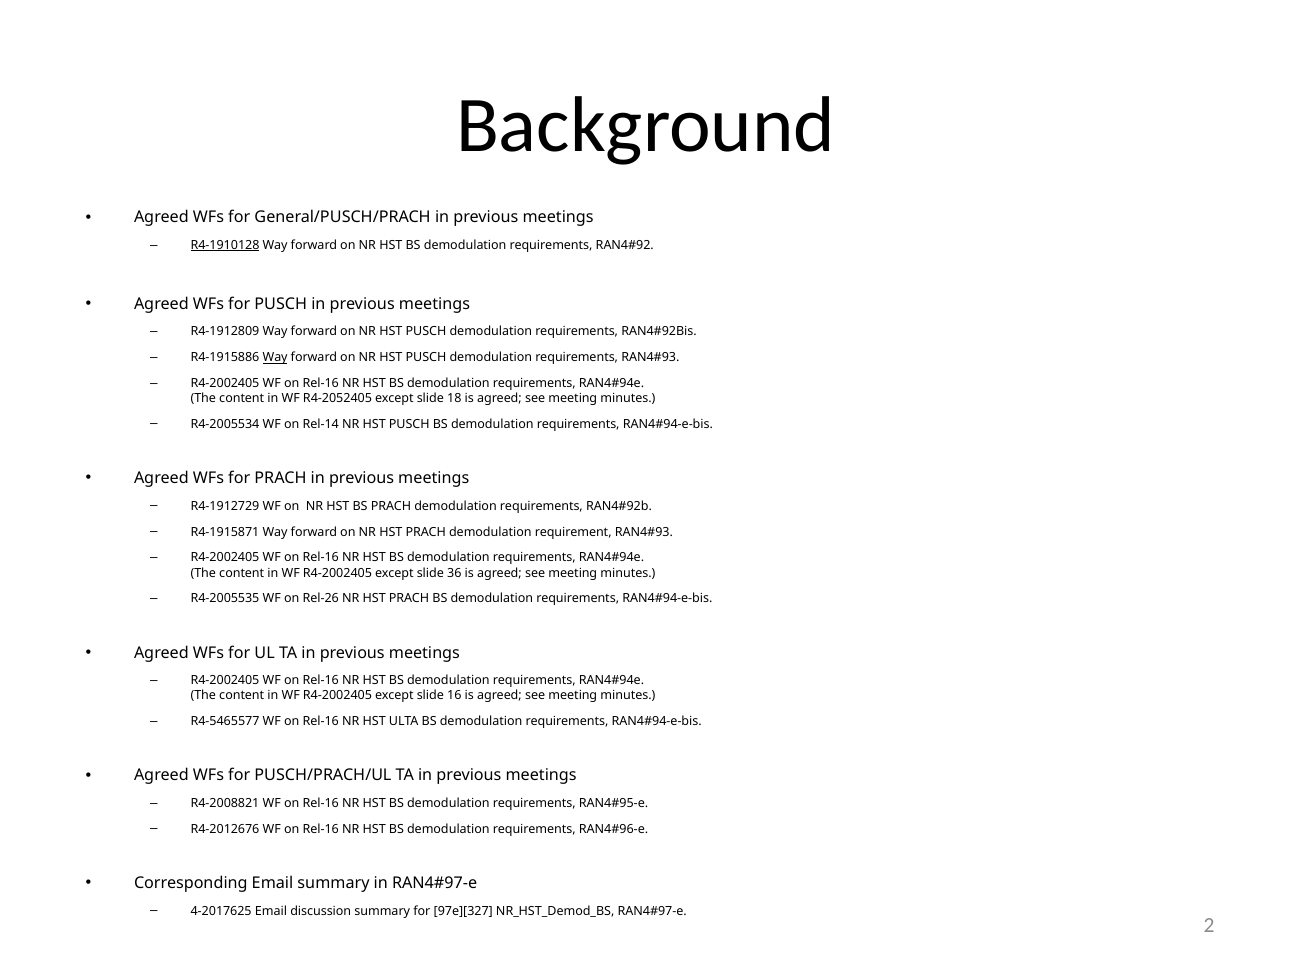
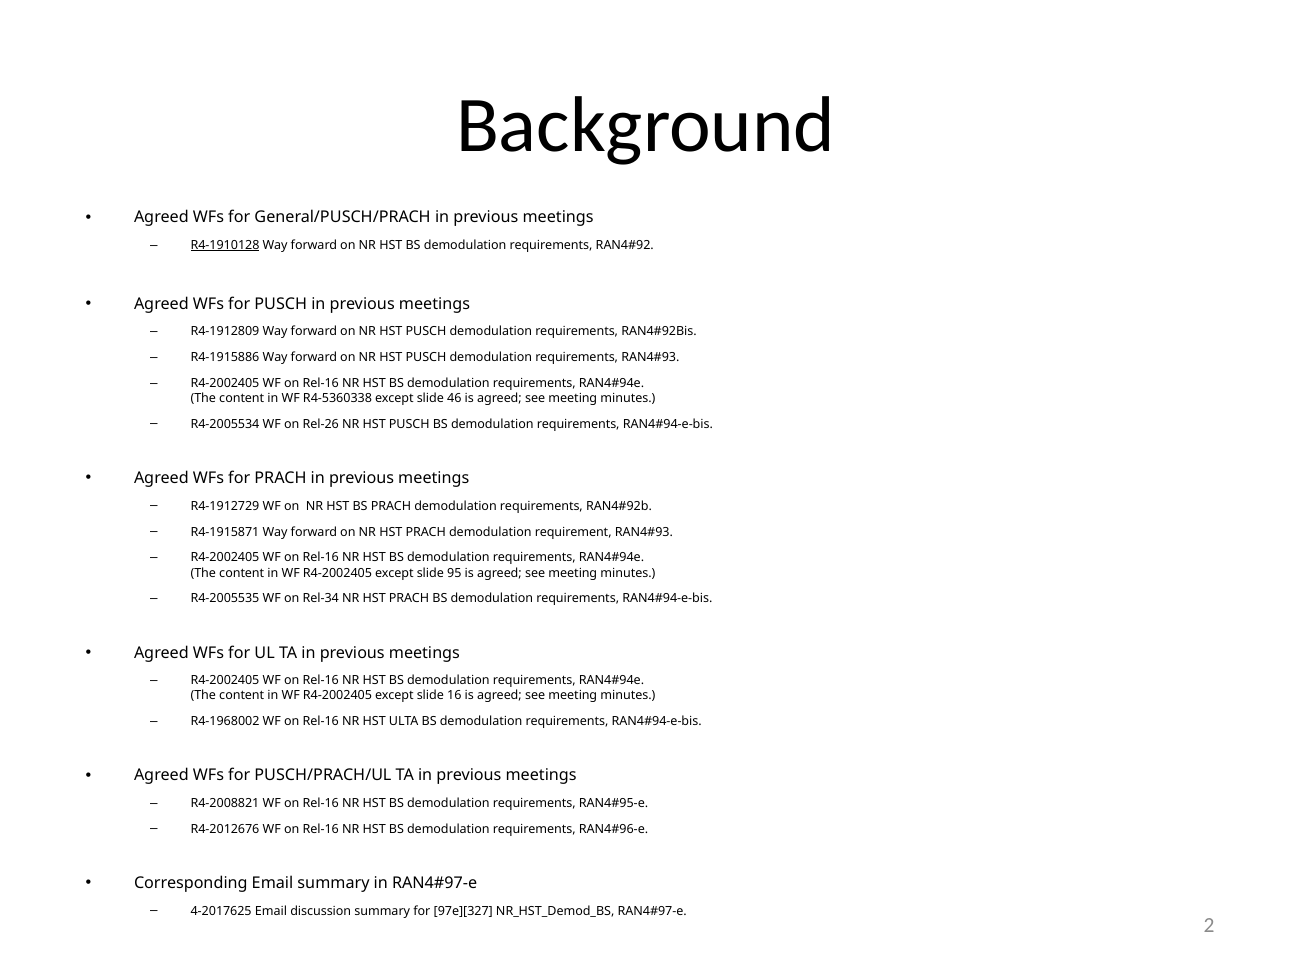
Way at (275, 358) underline: present -> none
R4-2052405: R4-2052405 -> R4-5360338
18: 18 -> 46
Rel-14: Rel-14 -> Rel-26
36: 36 -> 95
Rel-26: Rel-26 -> Rel-34
R4-5465577: R4-5465577 -> R4-1968002
